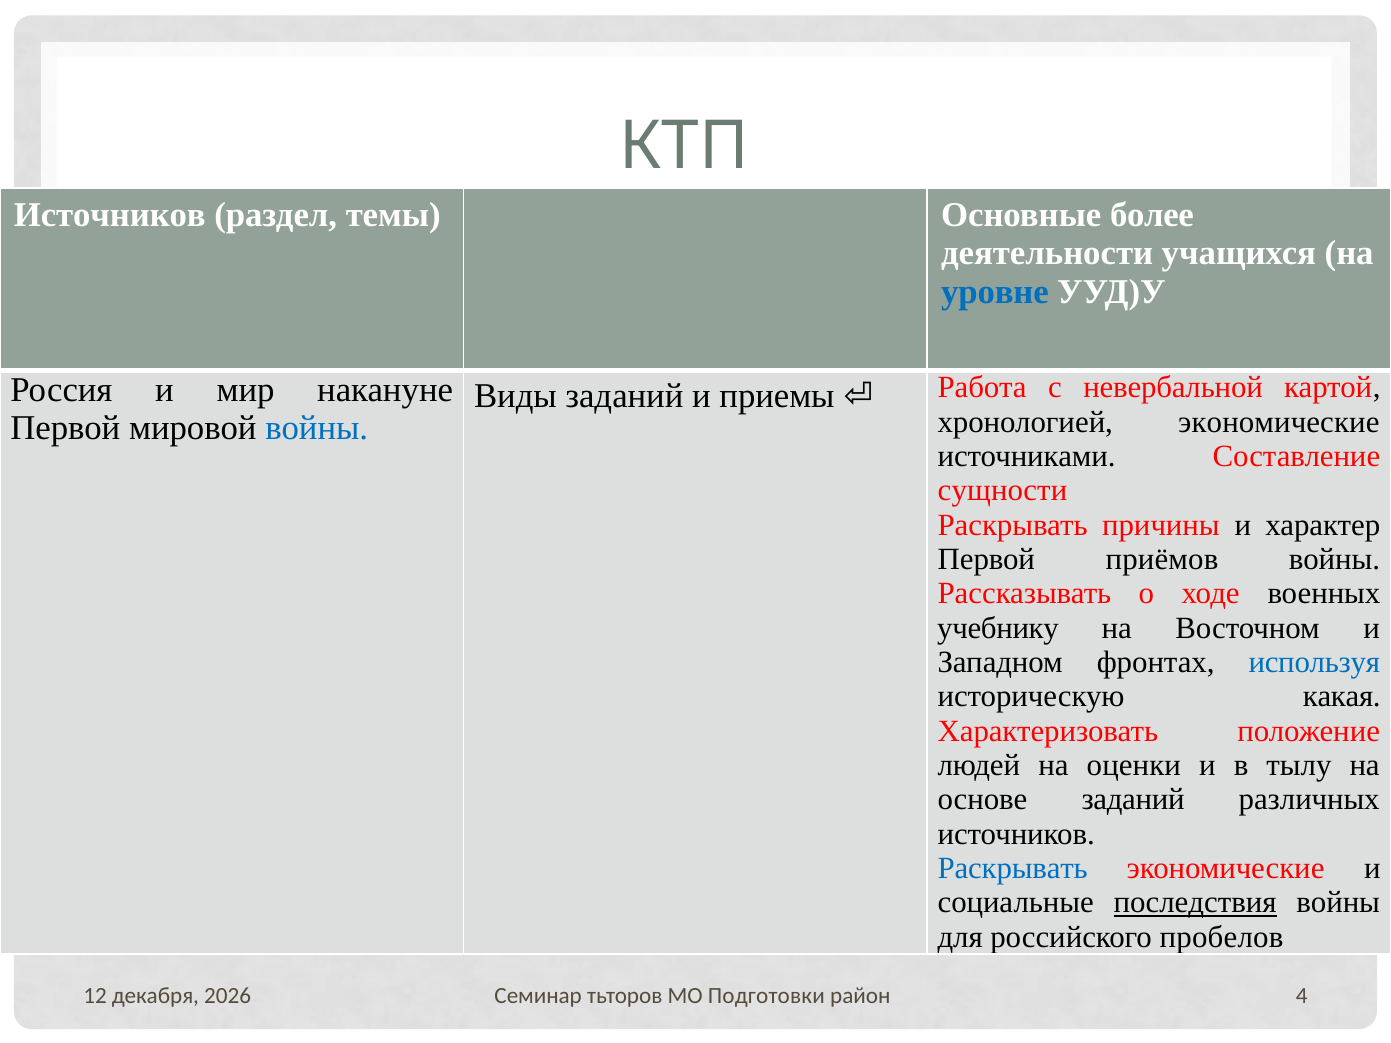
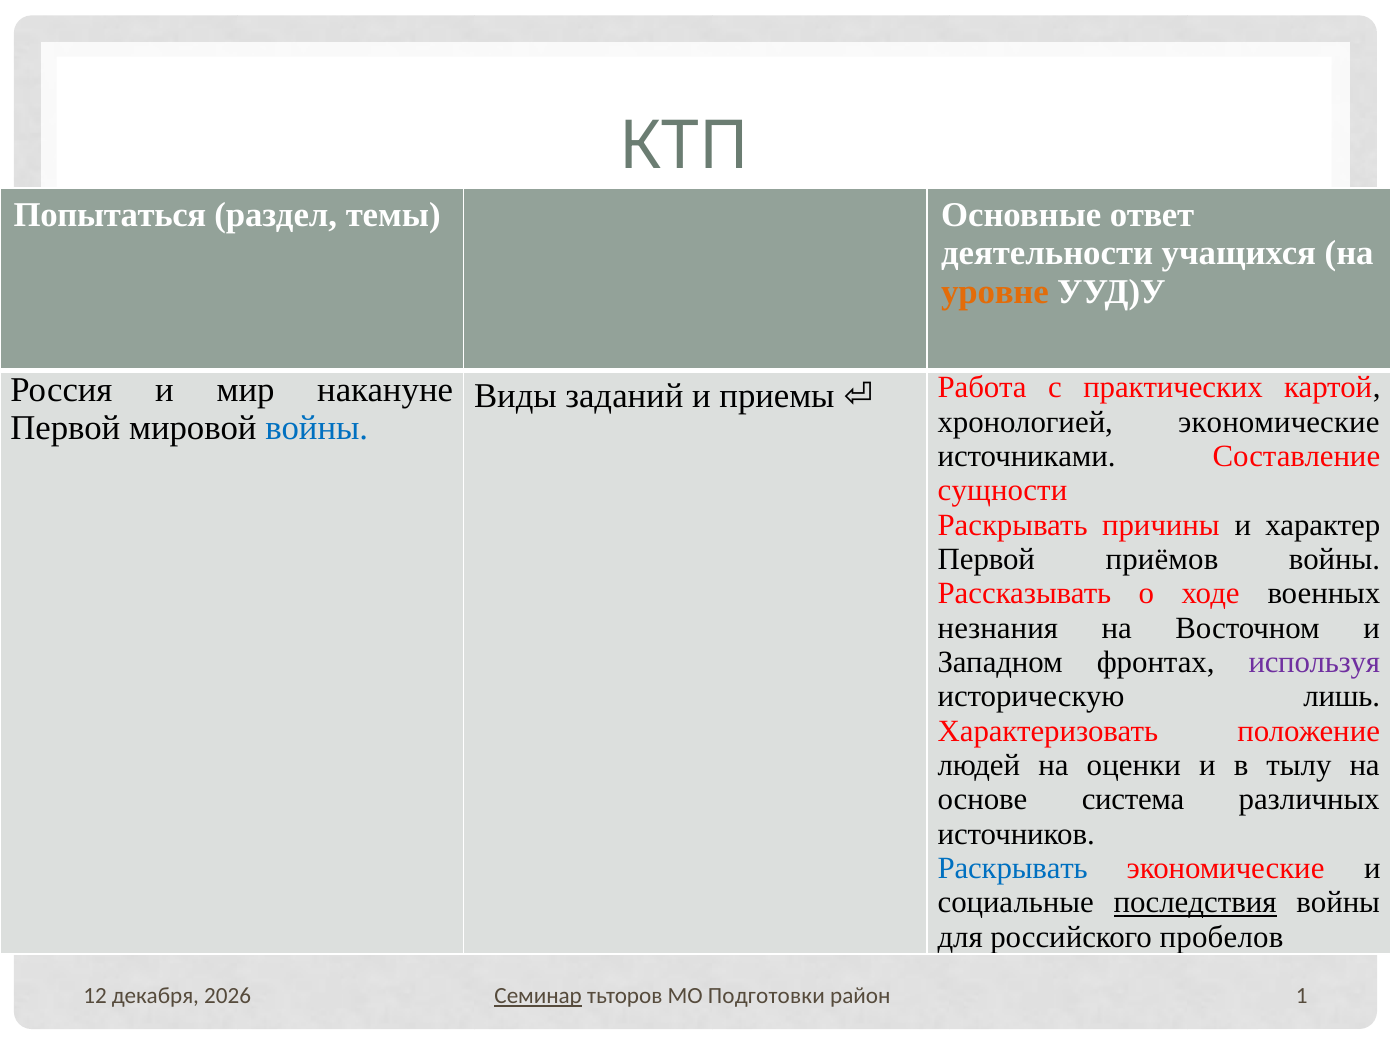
Источников at (110, 215): Источников -> Попытаться
более: более -> ответ
уровне colour: blue -> orange
невербальной: невербальной -> практических
учебнику: учебнику -> незнания
используя colour: blue -> purple
какая: какая -> лишь
основе заданий: заданий -> система
Семинар underline: none -> present
4: 4 -> 1
